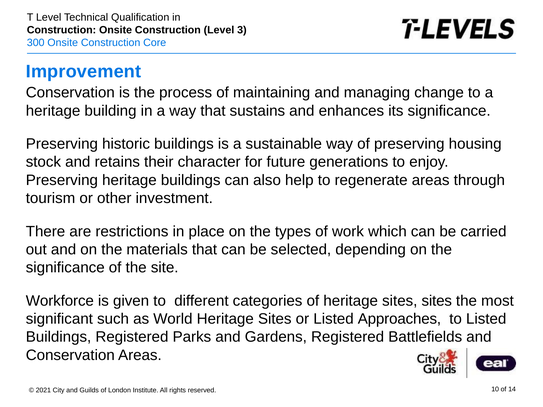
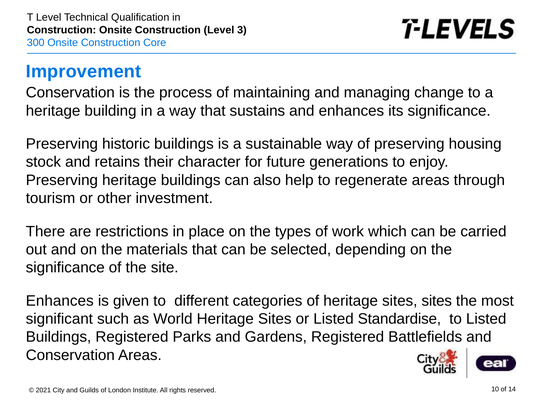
Workforce at (60, 301): Workforce -> Enhances
Approaches: Approaches -> Standardise
